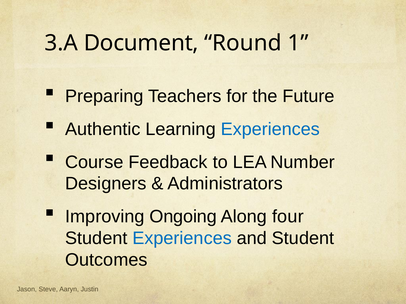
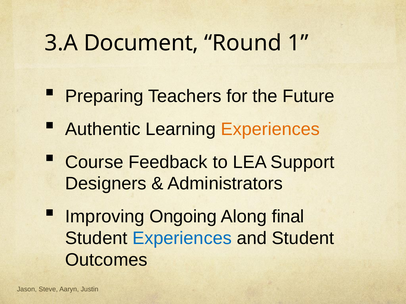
Experiences at (270, 129) colour: blue -> orange
Number: Number -> Support
four: four -> final
